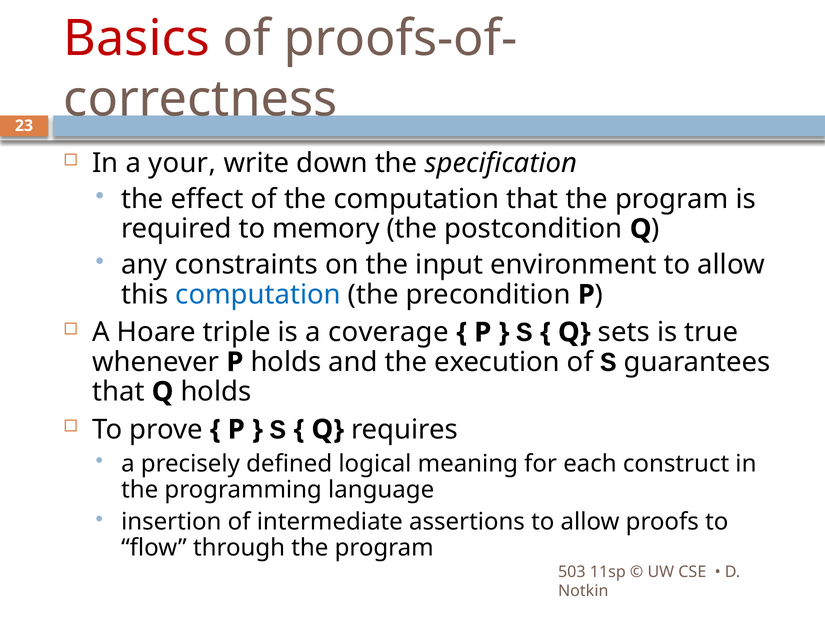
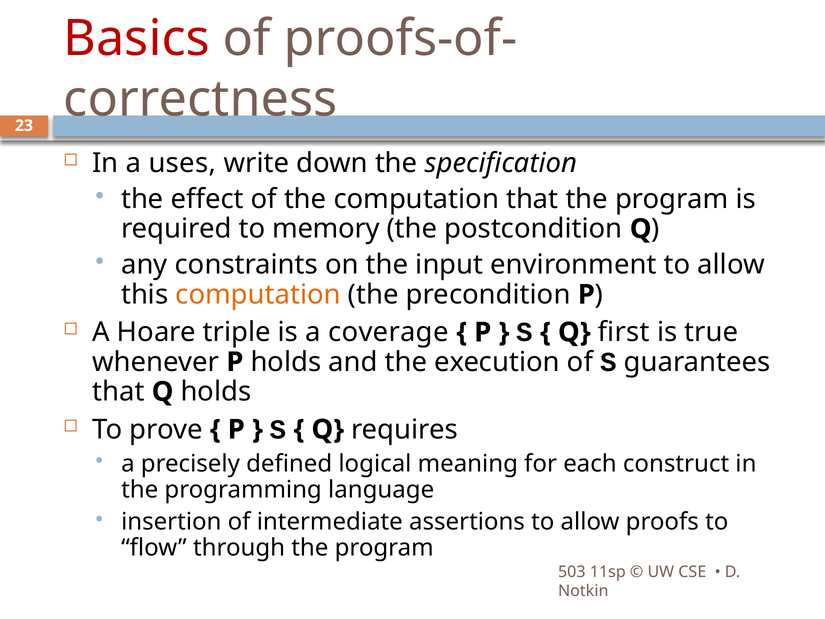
your: your -> uses
computation at (258, 294) colour: blue -> orange
sets: sets -> first
